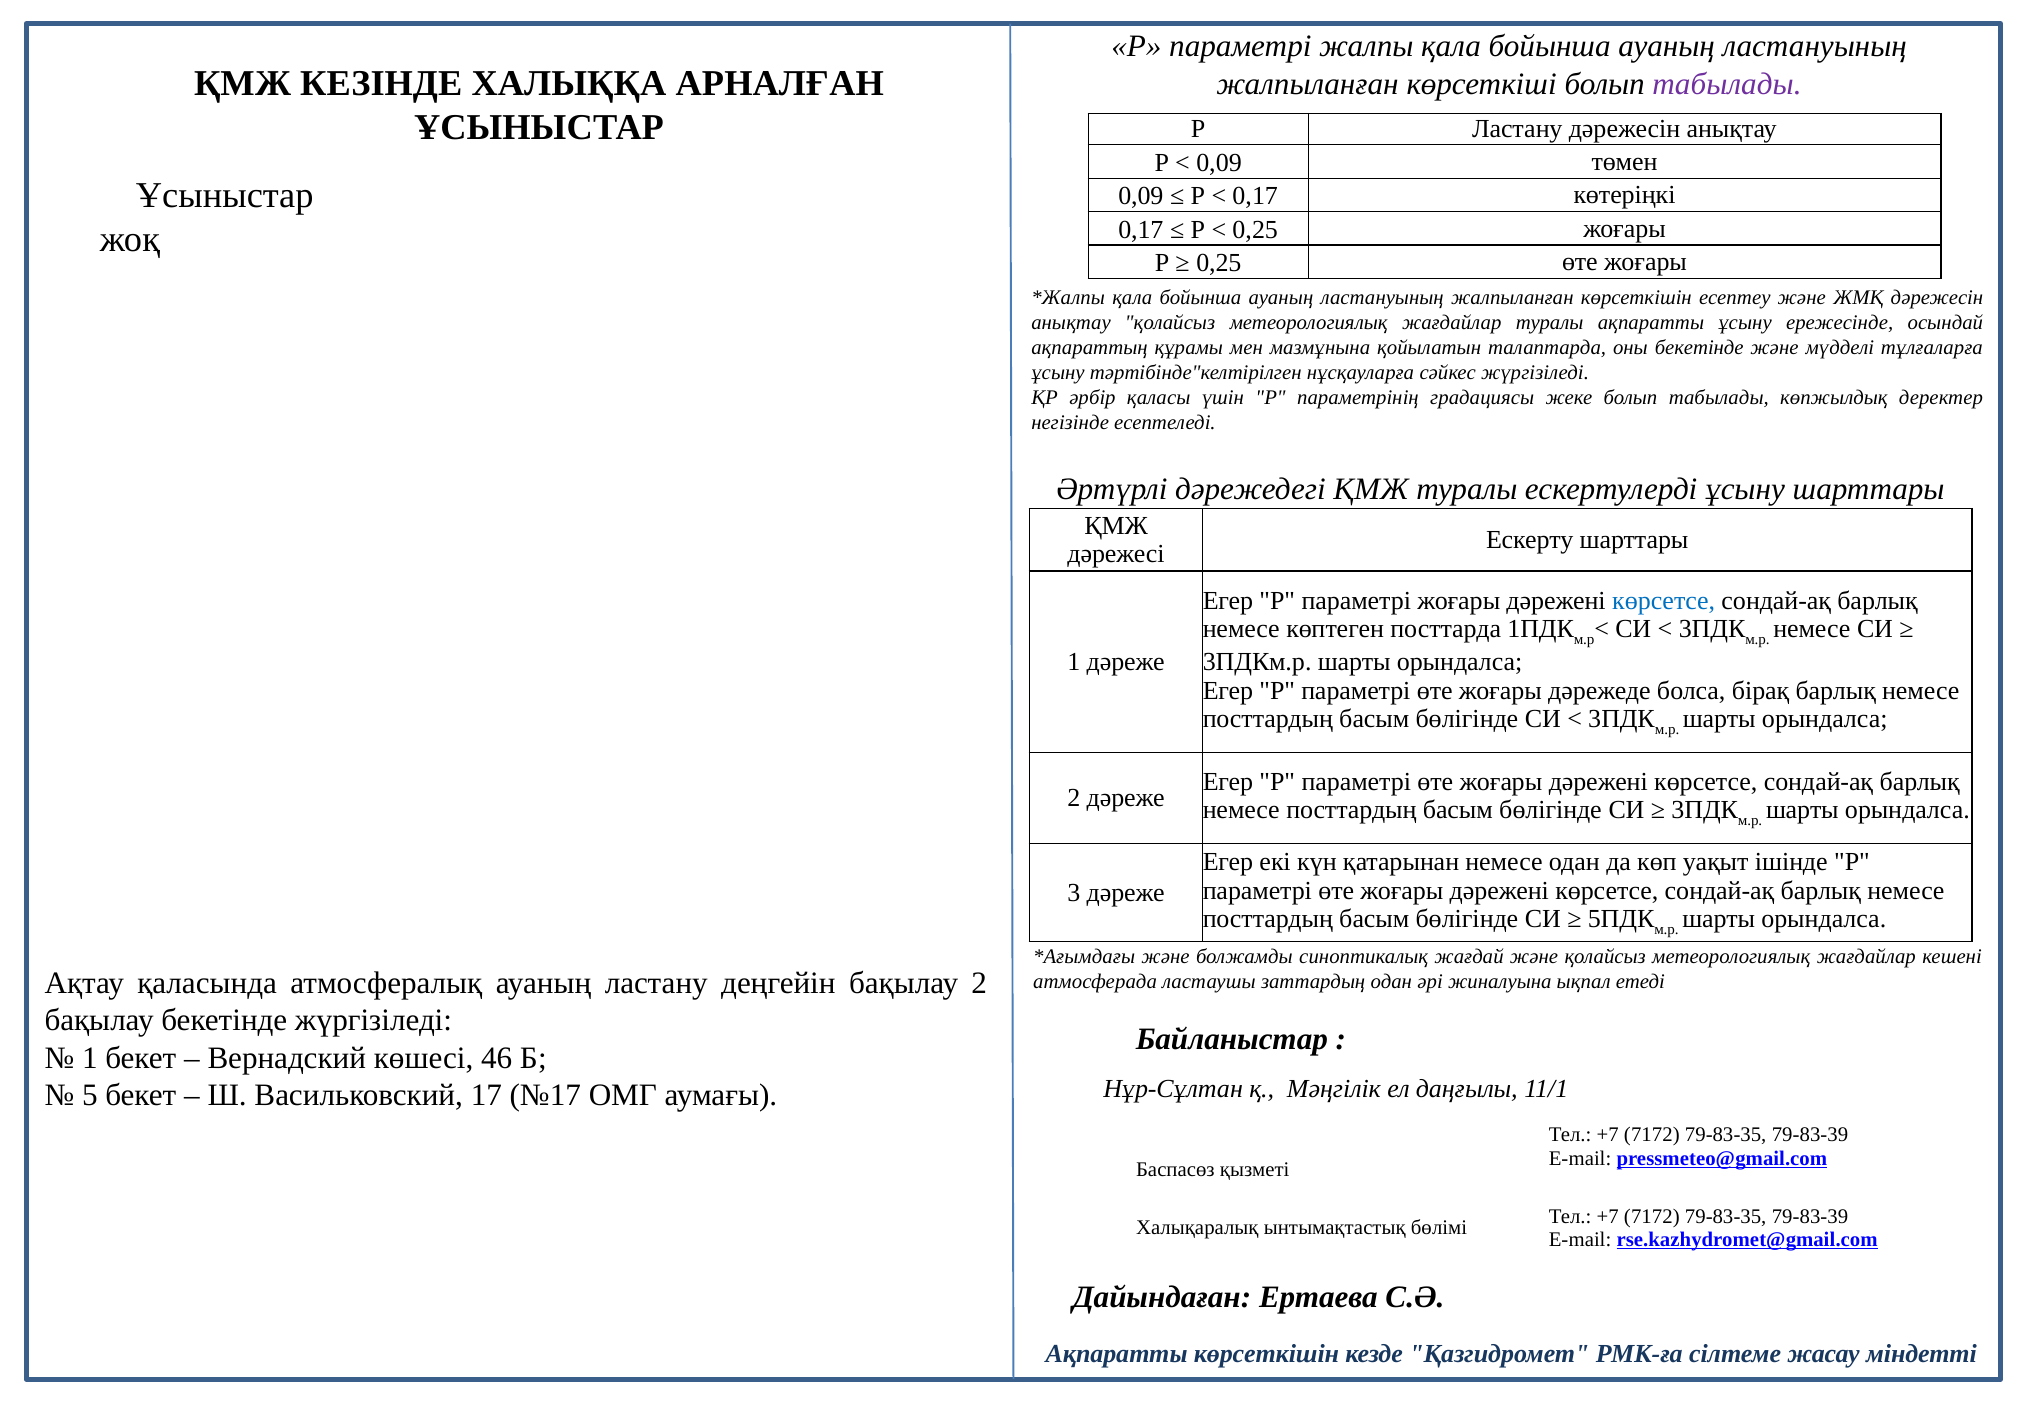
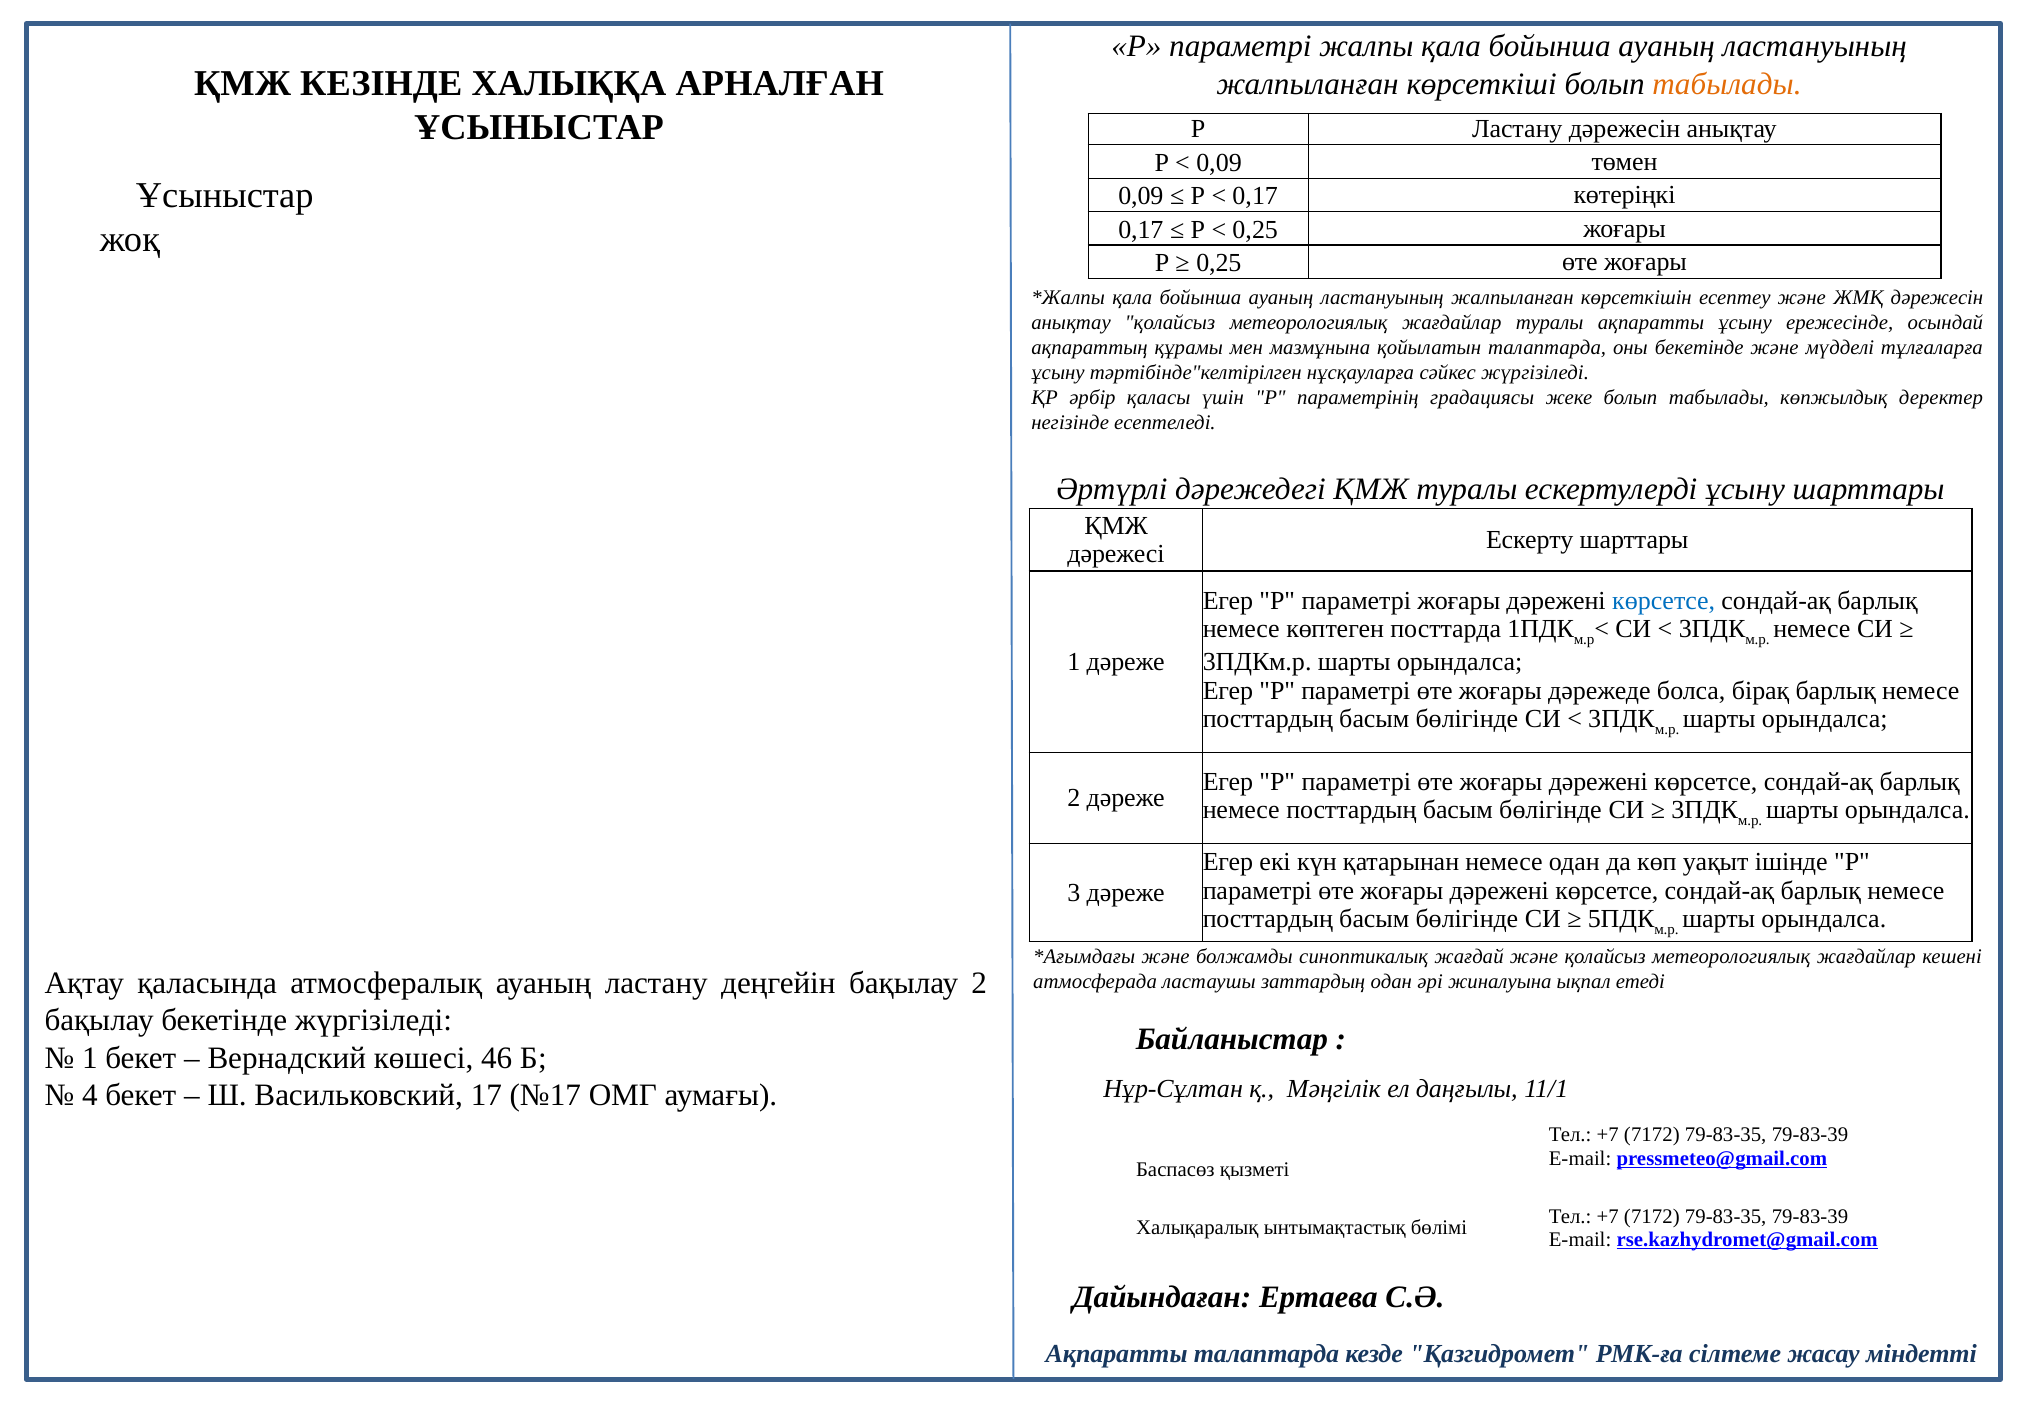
табылады at (1727, 84) colour: purple -> orange
5: 5 -> 4
Ақпаратты көрсеткішін: көрсеткішін -> талаптарда
